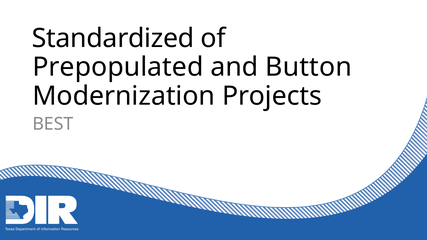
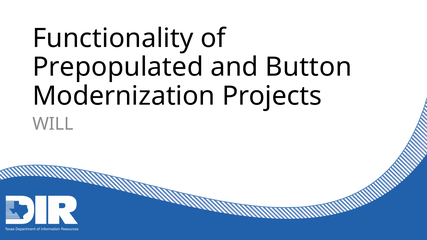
Standardized: Standardized -> Functionality
BEST: BEST -> WILL
